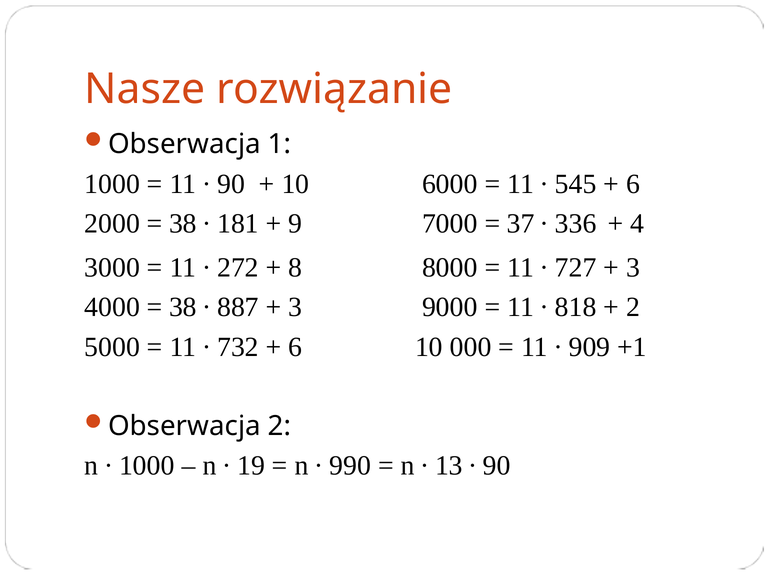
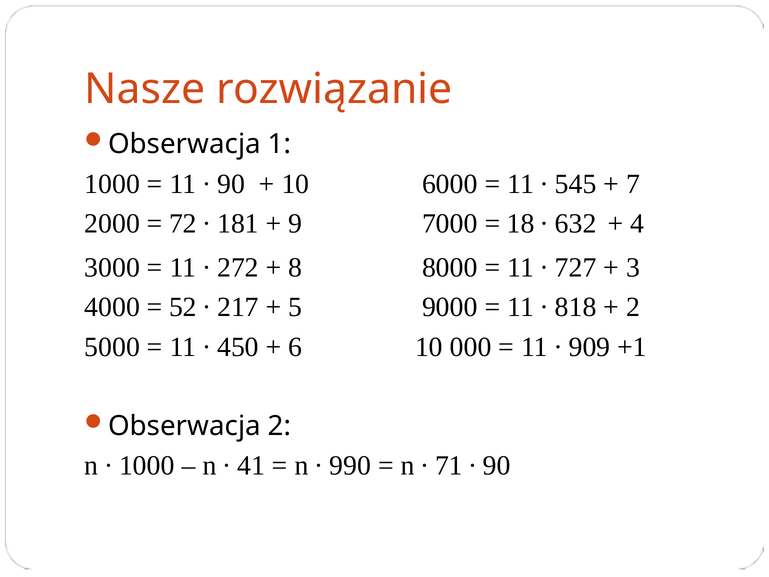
6 at (633, 184): 6 -> 7
38 at (183, 223): 38 -> 72
37: 37 -> 18
336: 336 -> 632
38 at (183, 307): 38 -> 52
887: 887 -> 217
3 at (295, 307): 3 -> 5
732: 732 -> 450
19: 19 -> 41
13: 13 -> 71
